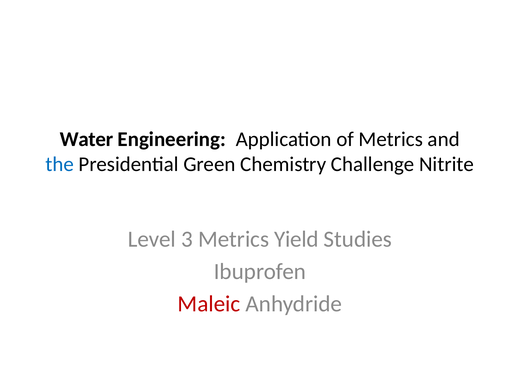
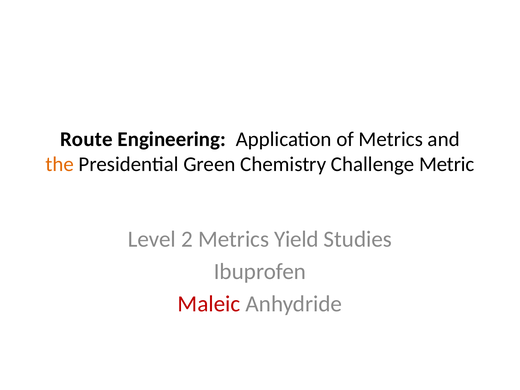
Water: Water -> Route
the colour: blue -> orange
Nitrite: Nitrite -> Metric
3: 3 -> 2
